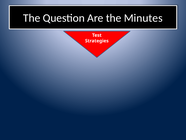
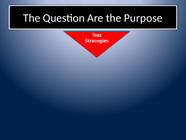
Minutes: Minutes -> Purpose
